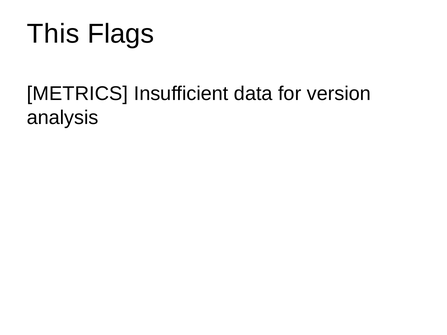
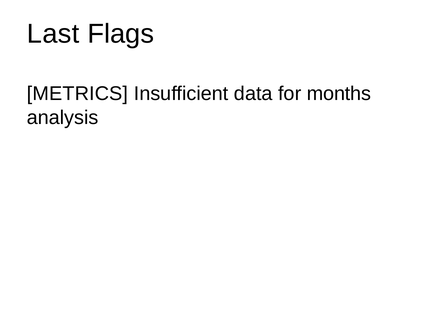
This: This -> Last
version: version -> months
